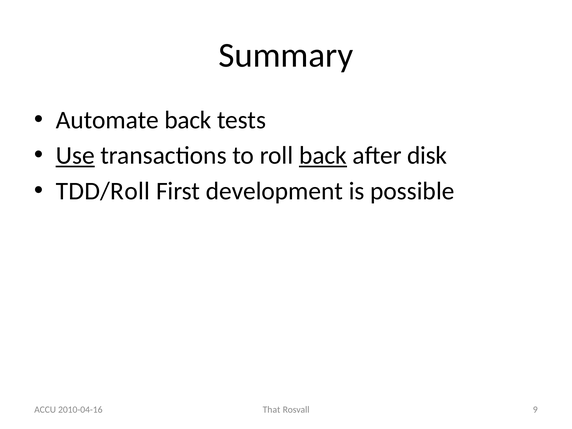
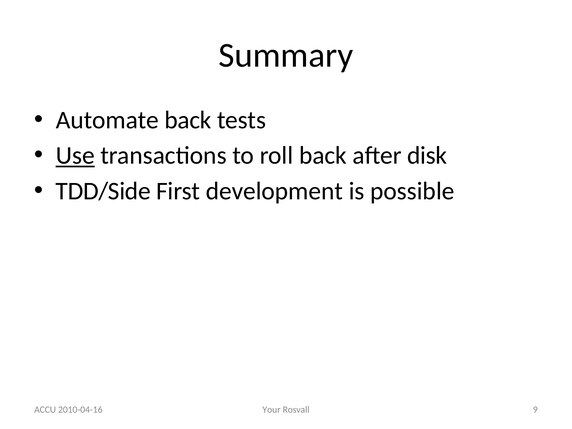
back at (323, 156) underline: present -> none
TDD/Roll: TDD/Roll -> TDD/Side
That: That -> Your
